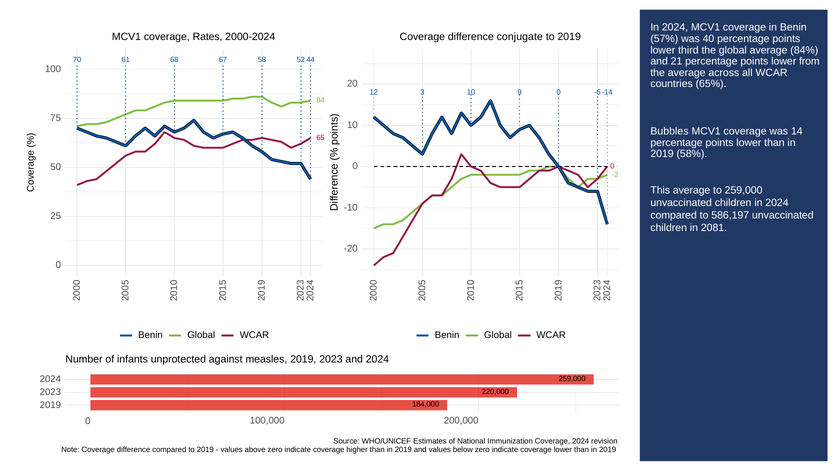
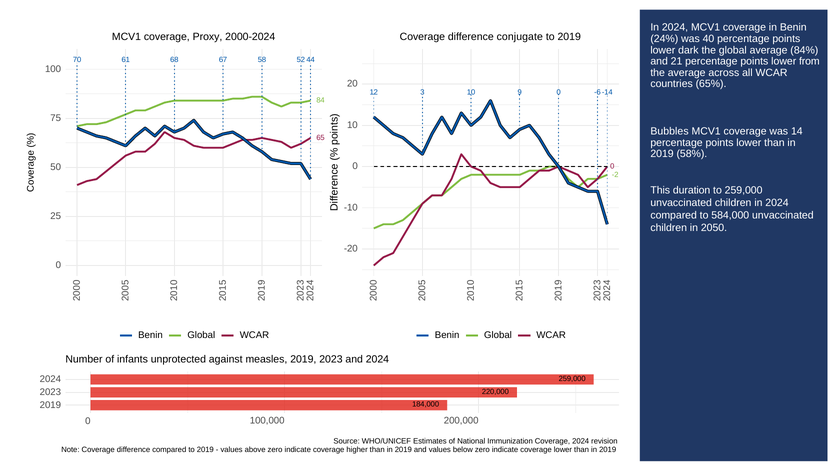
Rates: Rates -> Proxy
57%: 57% -> 24%
third: third -> dark
This average: average -> duration
586,197: 586,197 -> 584,000
2081: 2081 -> 2050
